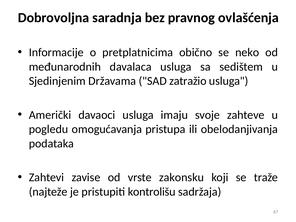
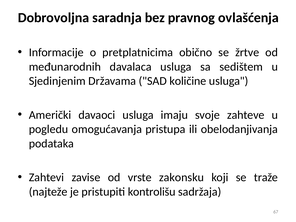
neko: neko -> žrtve
zatražio: zatražio -> količine
